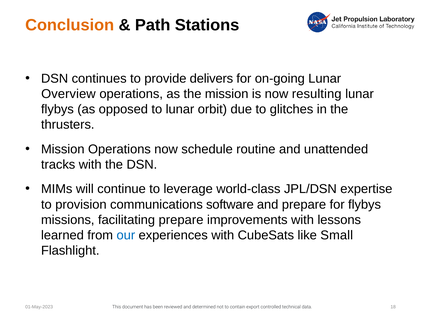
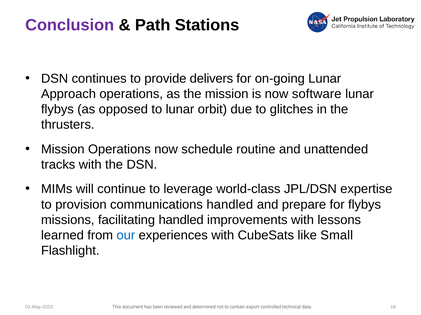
Conclusion colour: orange -> purple
Overview: Overview -> Approach
resulting: resulting -> software
communications software: software -> handled
facilitating prepare: prepare -> handled
